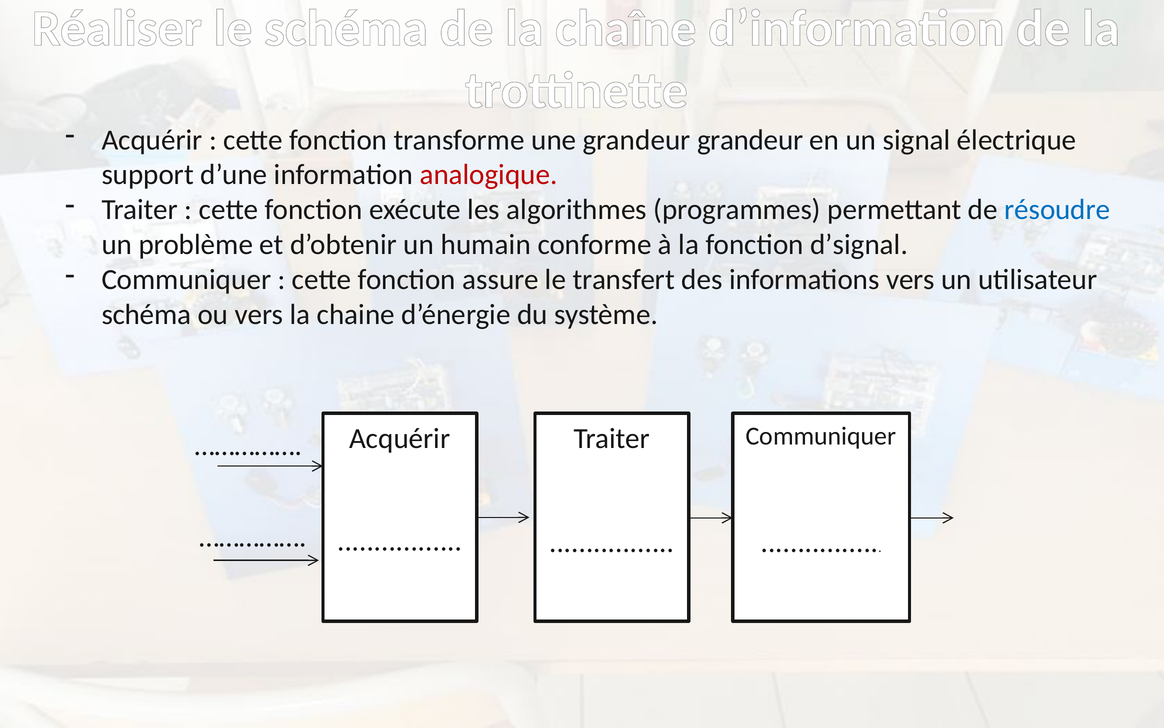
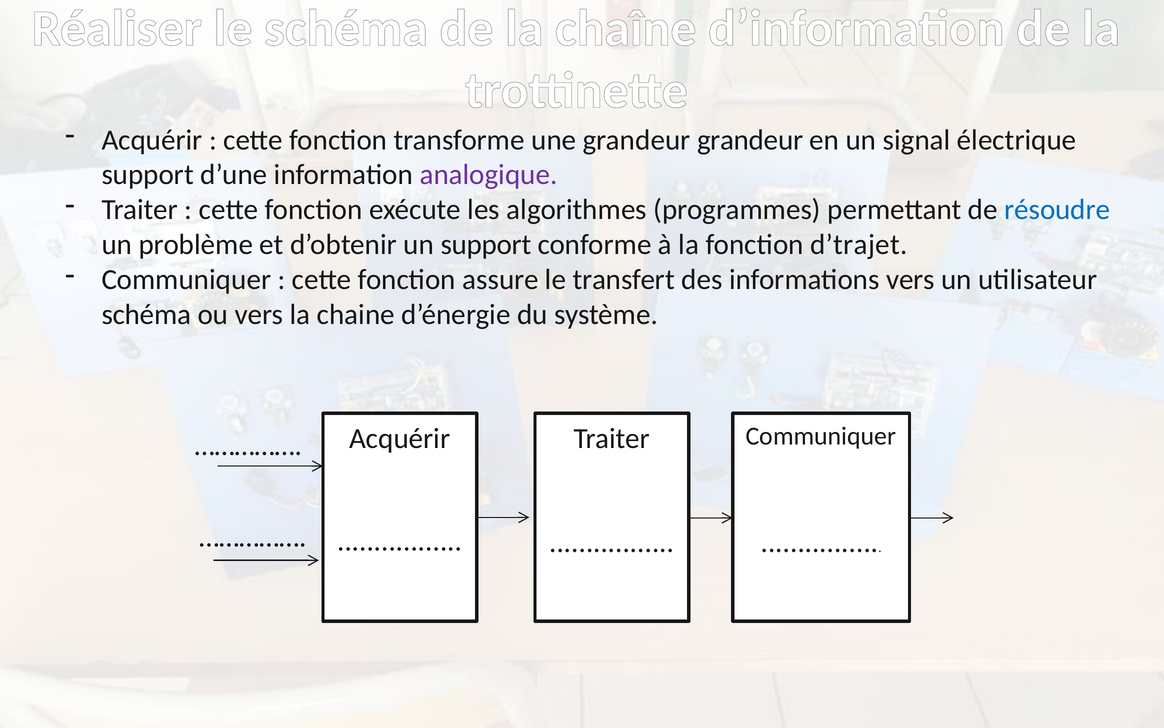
analogique colour: red -> purple
un humain: humain -> support
d’signal: d’signal -> d’trajet
